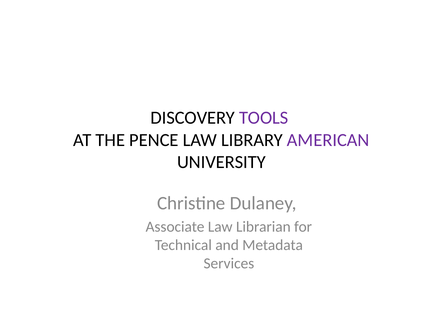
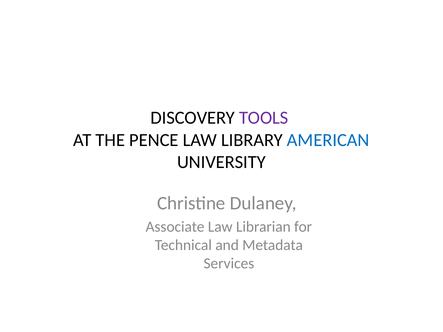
AMERICAN colour: purple -> blue
